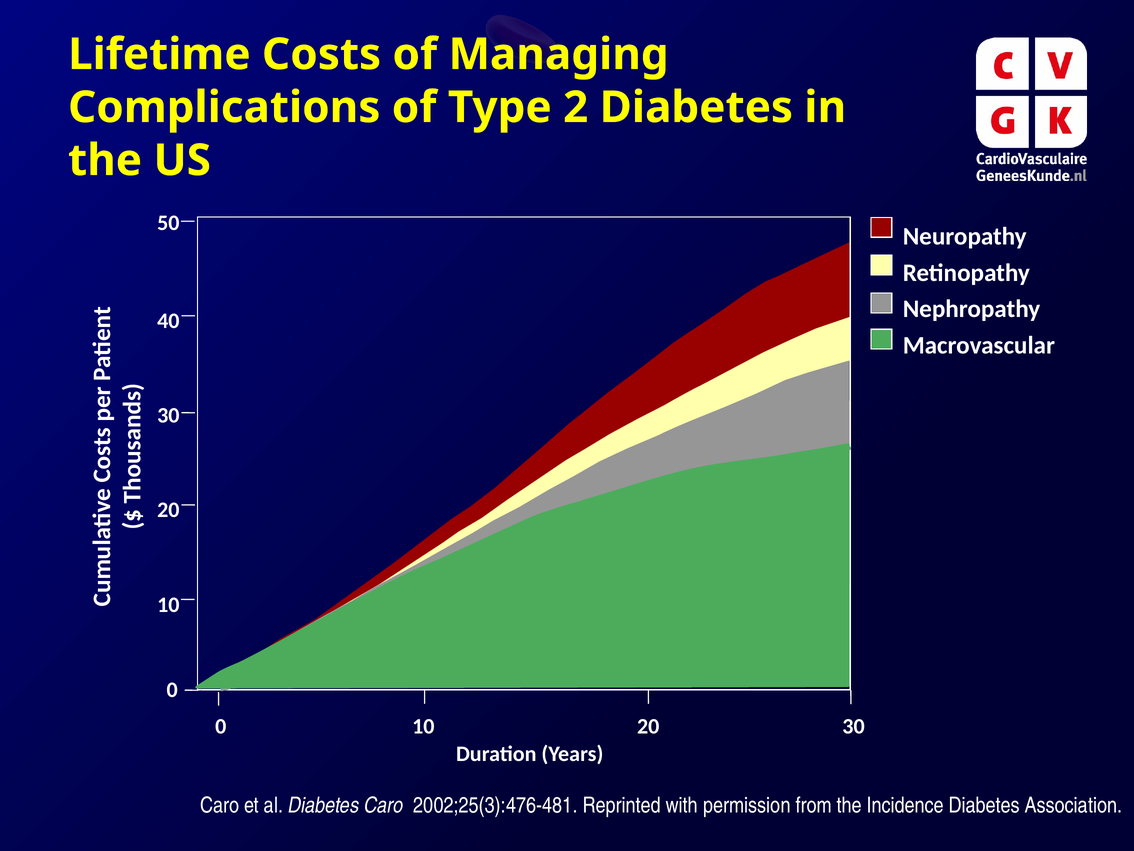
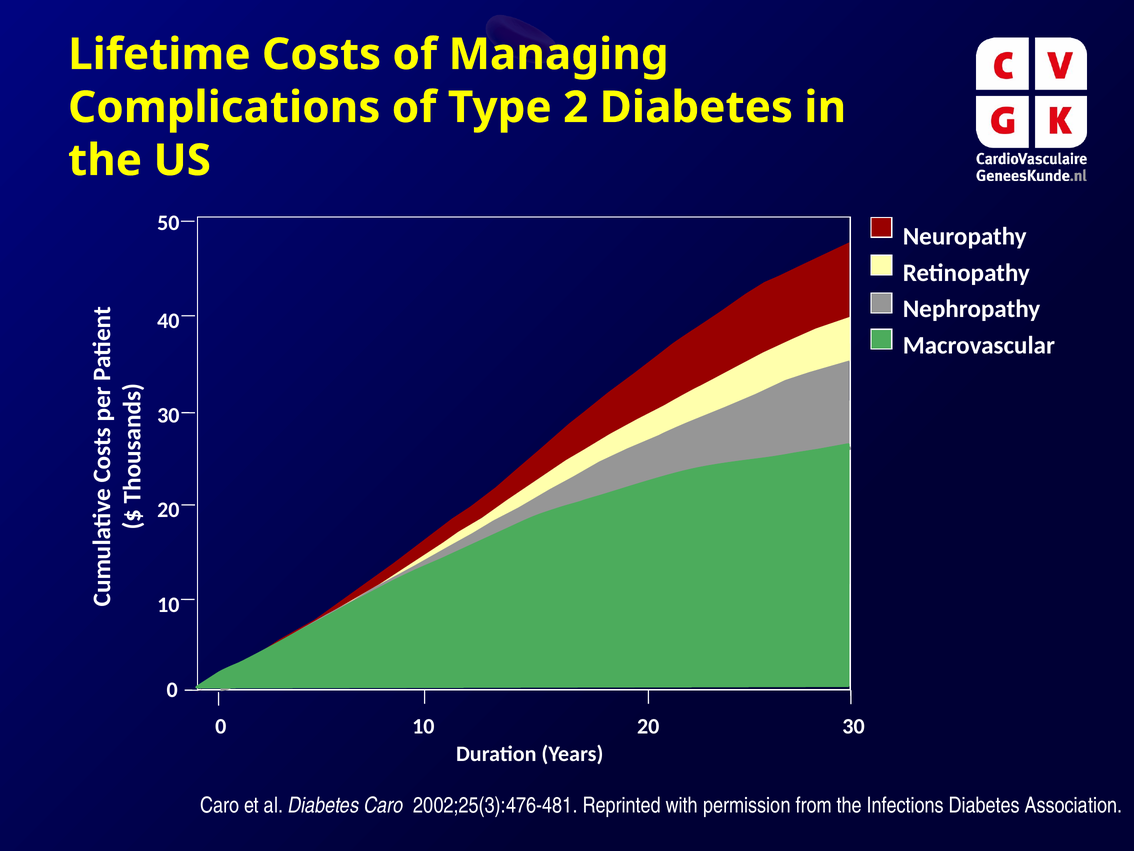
Incidence: Incidence -> Infections
